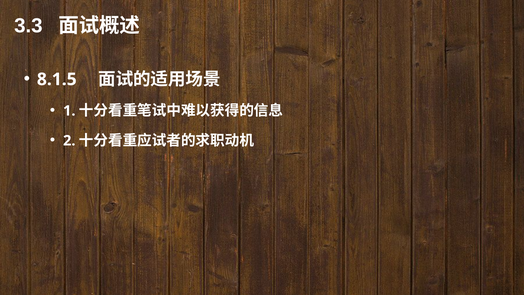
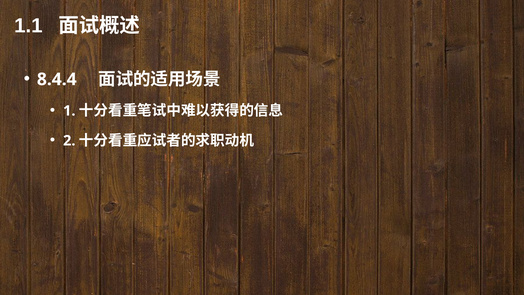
3.3: 3.3 -> 1.1
8.1.5: 8.1.5 -> 8.4.4
